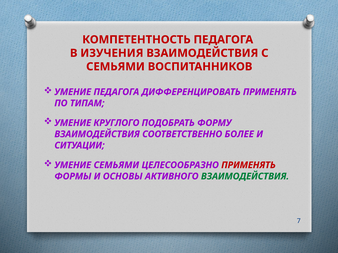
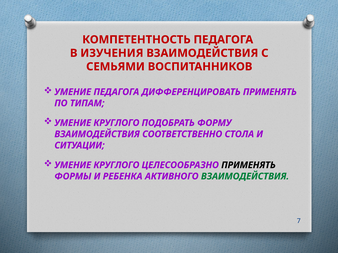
БОЛЕЕ: БОЛЕЕ -> СТОЛА
СЕМЬЯМИ at (116, 165): СЕМЬЯМИ -> КРУГЛОГО
ПРИМЕНЯТЬ at (248, 165) colour: red -> black
ОСНОВЫ: ОСНОВЫ -> РЕБЕНКА
